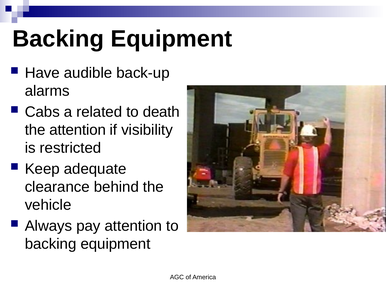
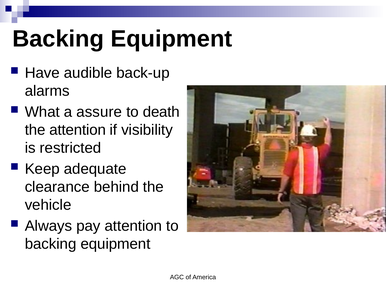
Cabs: Cabs -> What
related: related -> assure
